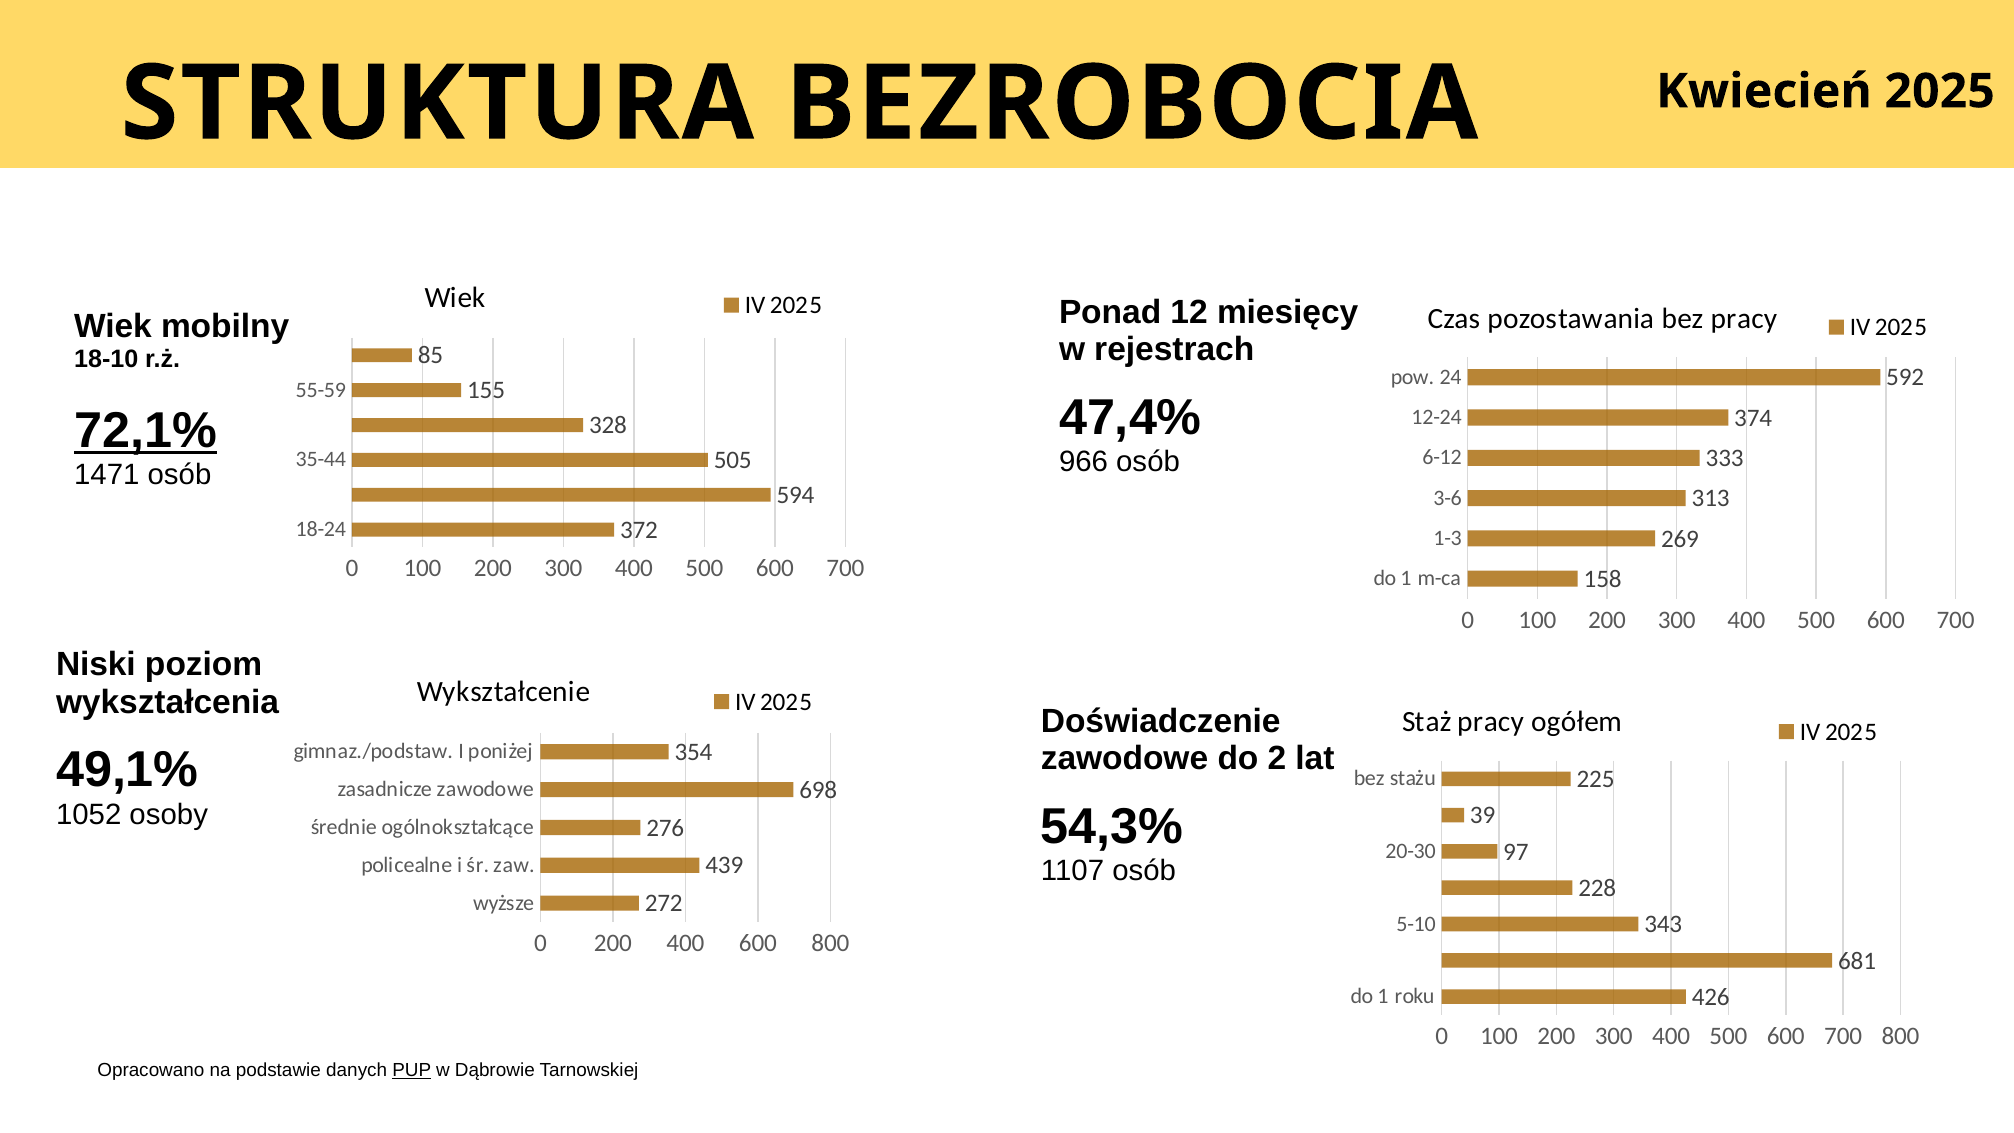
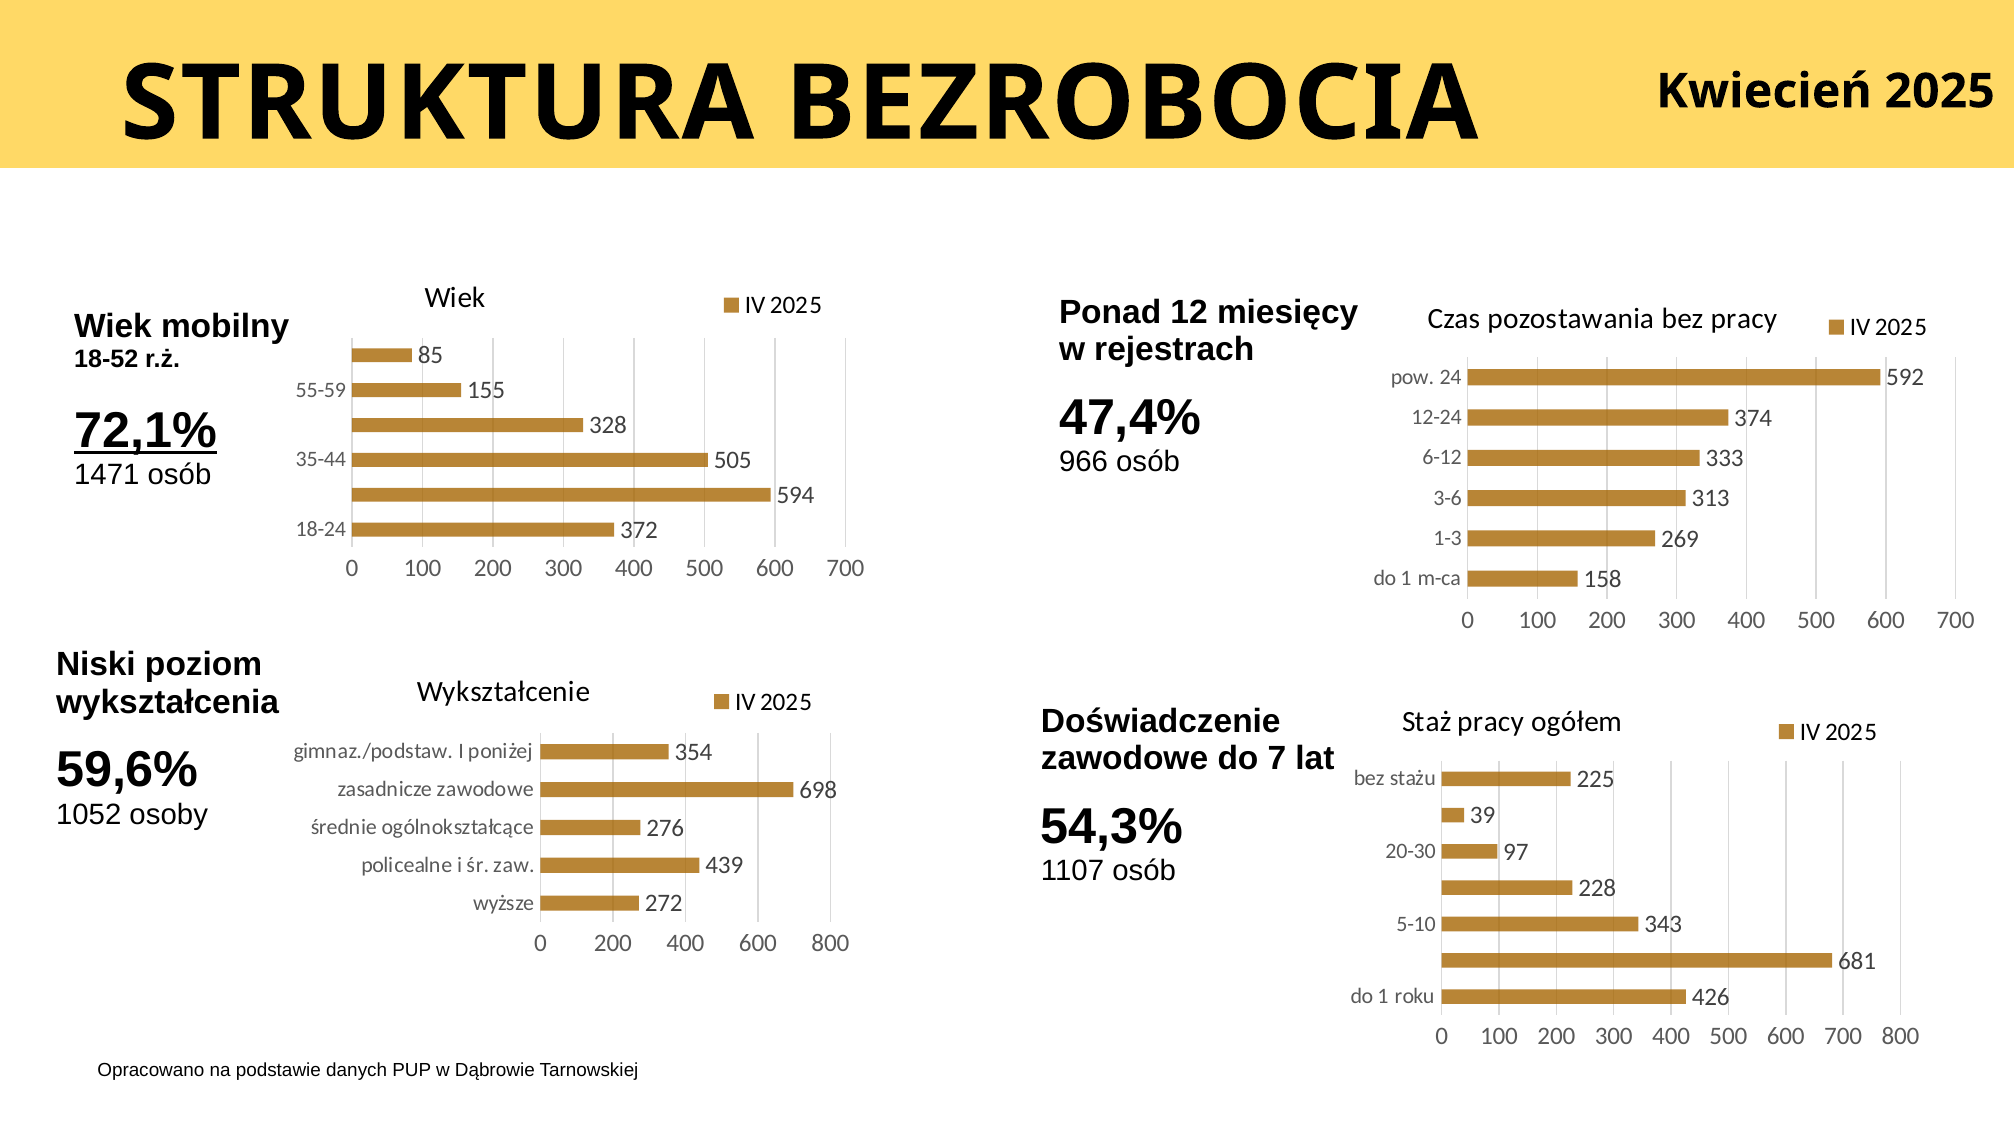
18-10: 18-10 -> 18-52
2: 2 -> 7
49,1%: 49,1% -> 59,6%
PUP underline: present -> none
